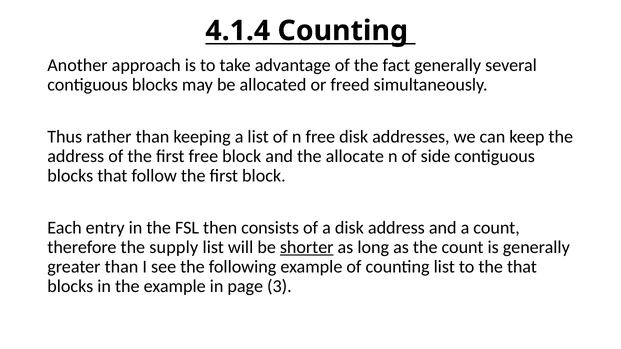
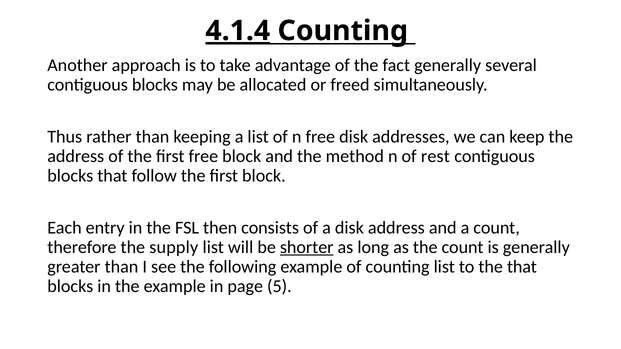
4.1.4 underline: none -> present
allocate: allocate -> method
side: side -> rest
3: 3 -> 5
